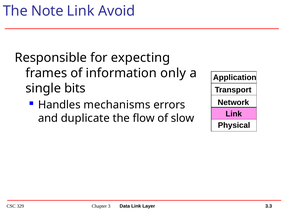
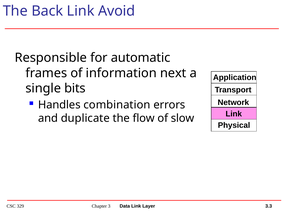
Note: Note -> Back
expecting: expecting -> automatic
only: only -> next
mechanisms: mechanisms -> combination
